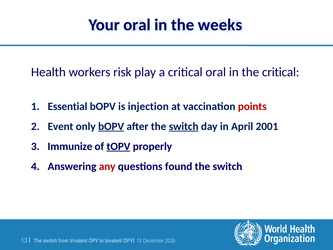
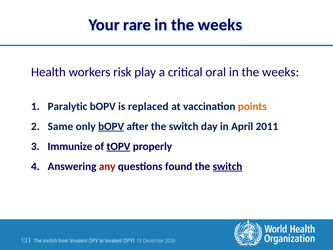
Your oral: oral -> rare
critical at (281, 72): critical -> weeks
Essential: Essential -> Paralytic
injection: injection -> replaced
points colour: red -> orange
Event: Event -> Same
switch at (184, 126) underline: present -> none
2001: 2001 -> 2011
switch at (227, 166) underline: none -> present
